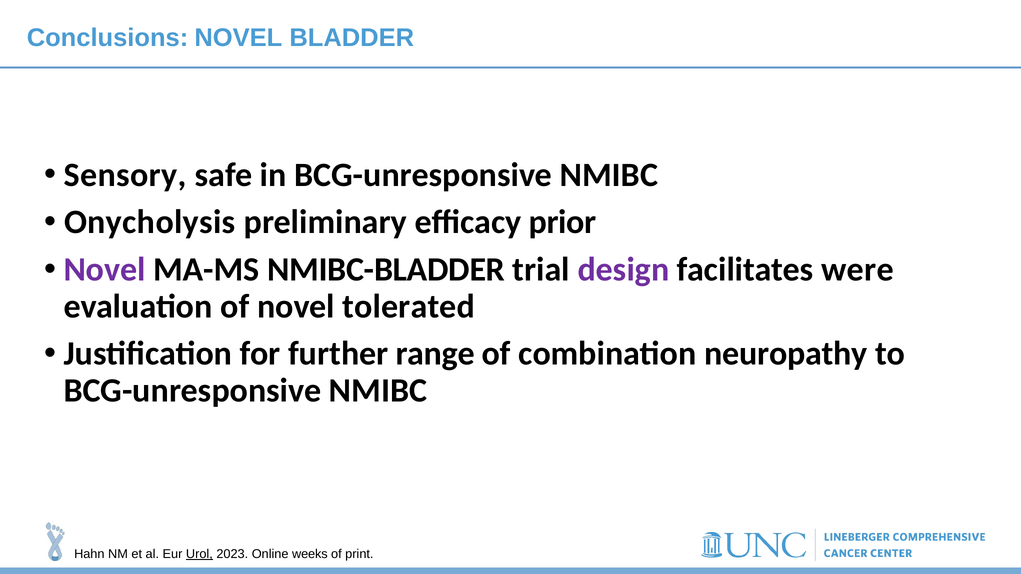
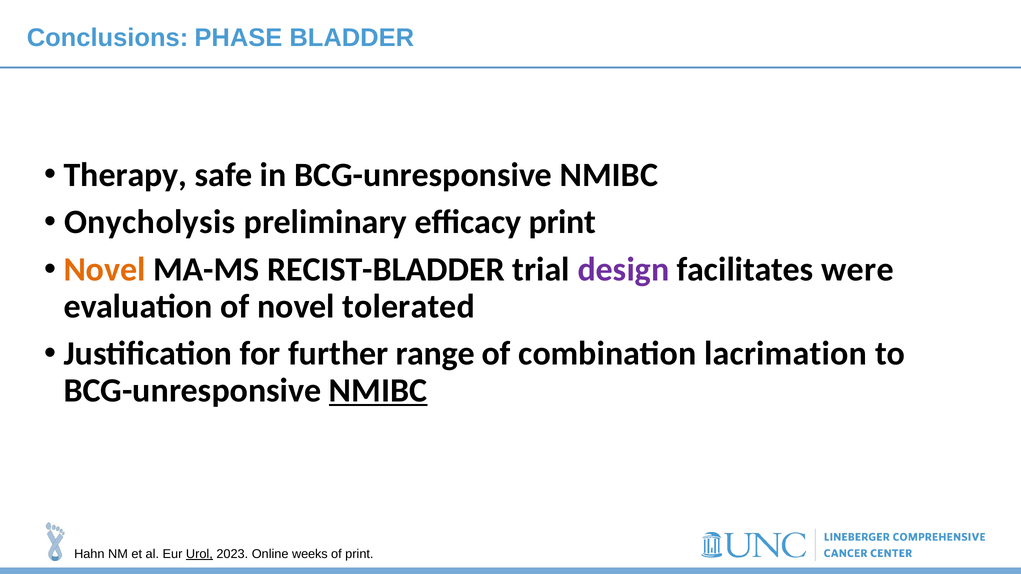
Conclusions NOVEL: NOVEL -> PHASE
Sensory: Sensory -> Therapy
efficacy prior: prior -> print
Novel at (105, 270) colour: purple -> orange
NMIBC-BLADDER: NMIBC-BLADDER -> RECIST-BLADDER
neuropathy: neuropathy -> lacrimation
NMIBC at (378, 391) underline: none -> present
